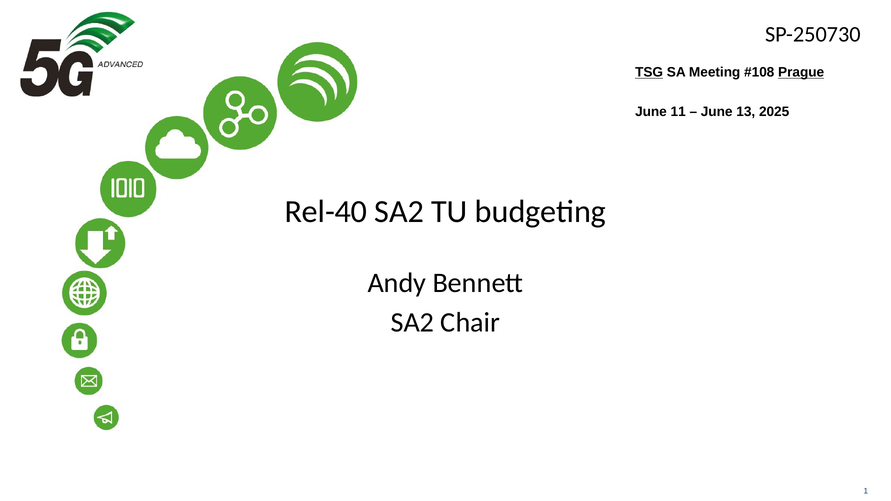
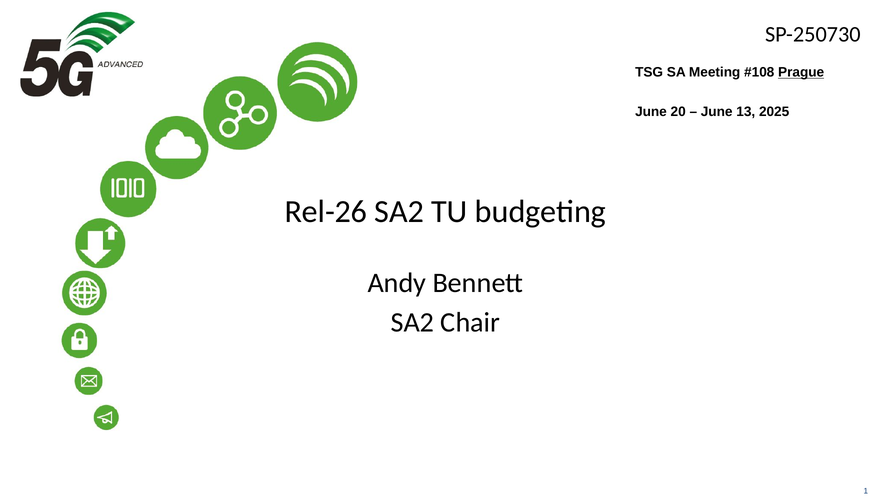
TSG underline: present -> none
11: 11 -> 20
Rel-40: Rel-40 -> Rel-26
